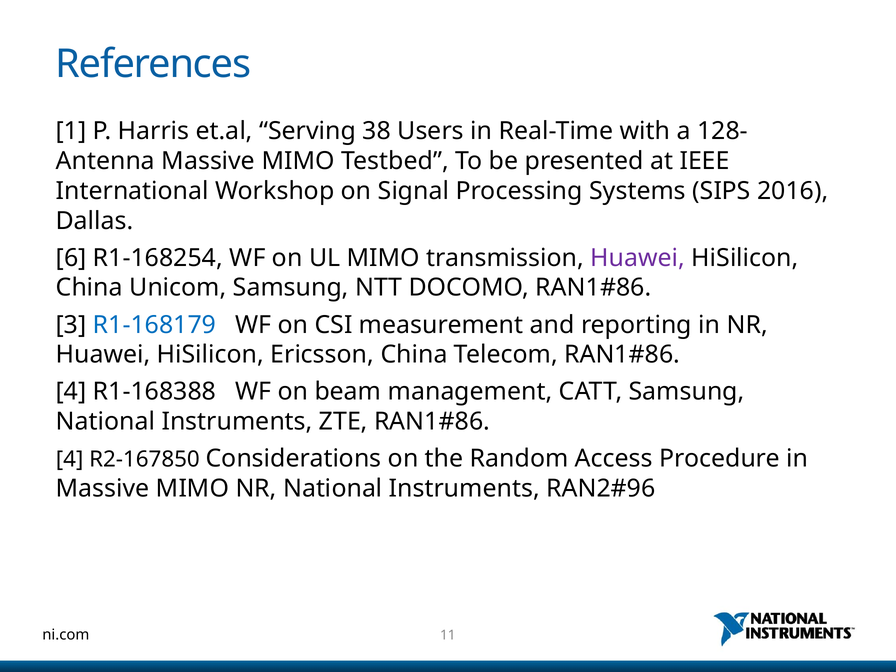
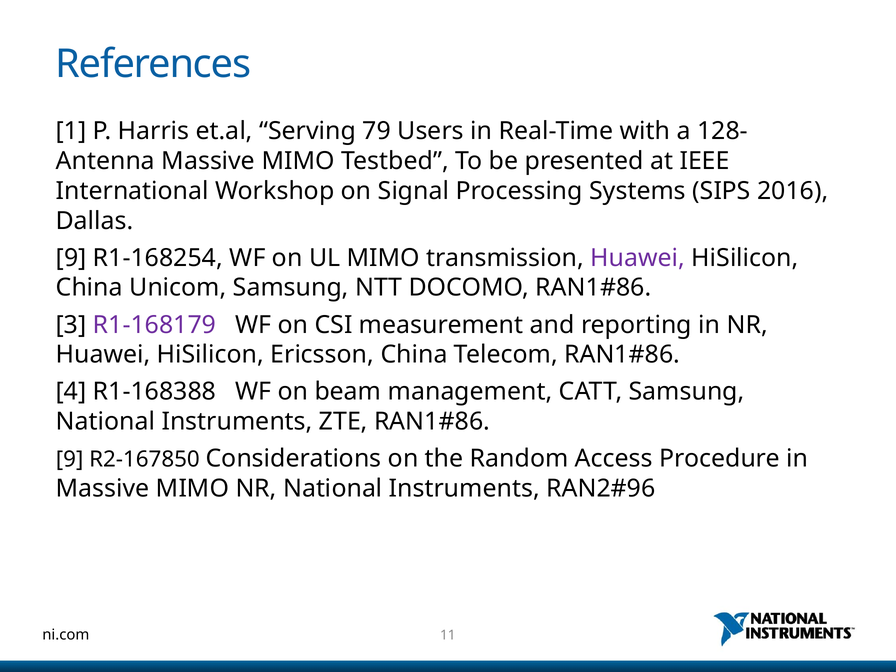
38: 38 -> 79
6 at (71, 258): 6 -> 9
R1-168179 colour: blue -> purple
4 at (70, 460): 4 -> 9
